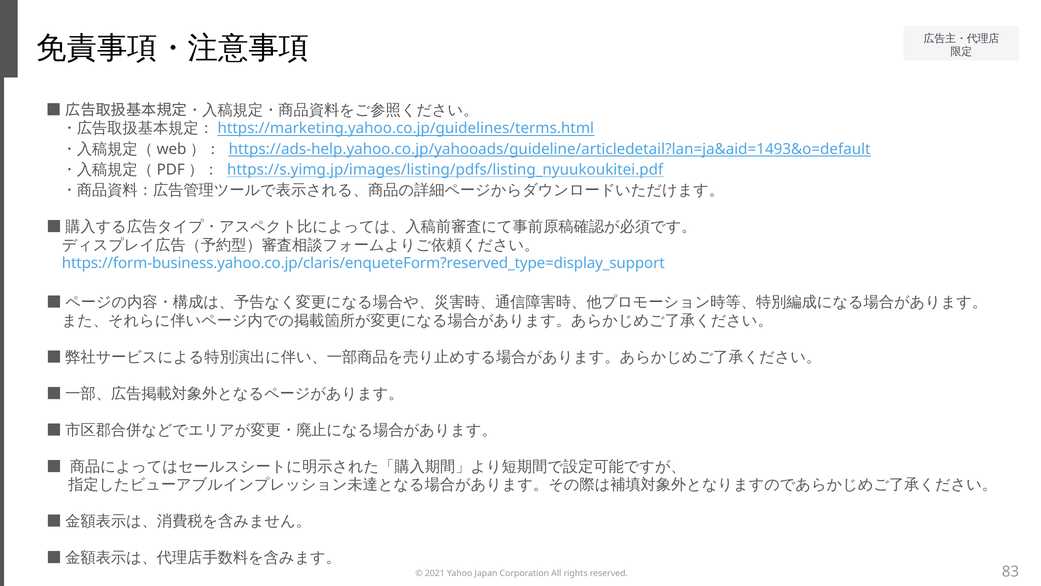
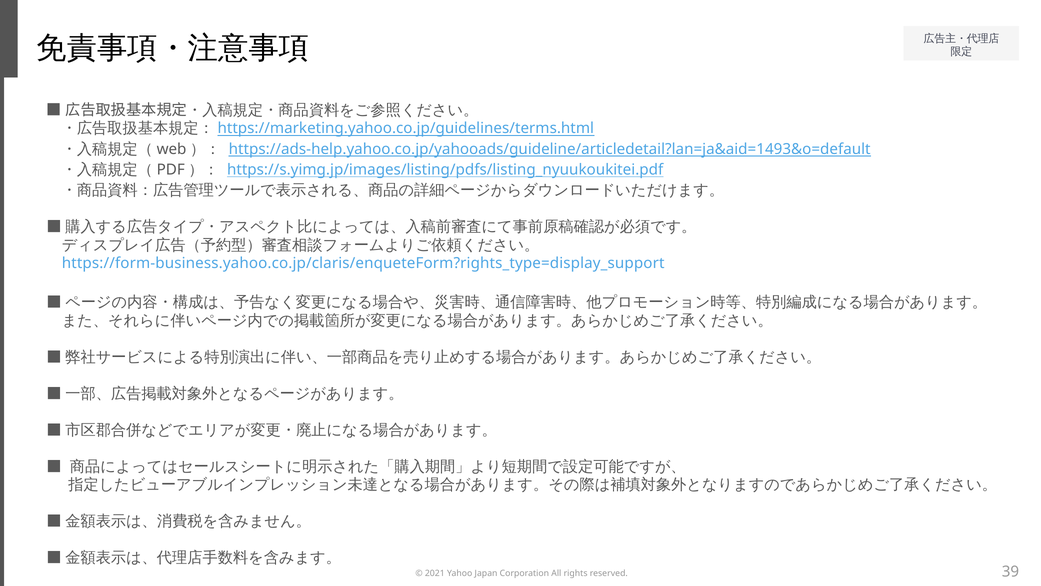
https://form-business.yahoo.co.jp/claris/enqueteForm?reserved_type=display_support: https://form-business.yahoo.co.jp/claris/enqueteForm?reserved_type=display_support -> https://form-business.yahoo.co.jp/claris/enqueteForm?rights_type=display_support
83: 83 -> 39
